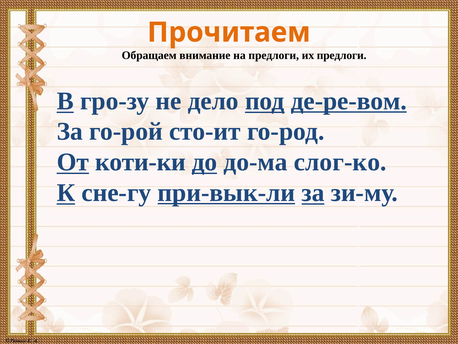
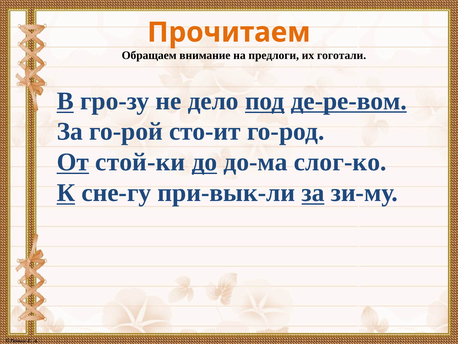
их предлоги: предлоги -> гоготали
коти-ки: коти-ки -> стой-ки
при-вык-ли underline: present -> none
